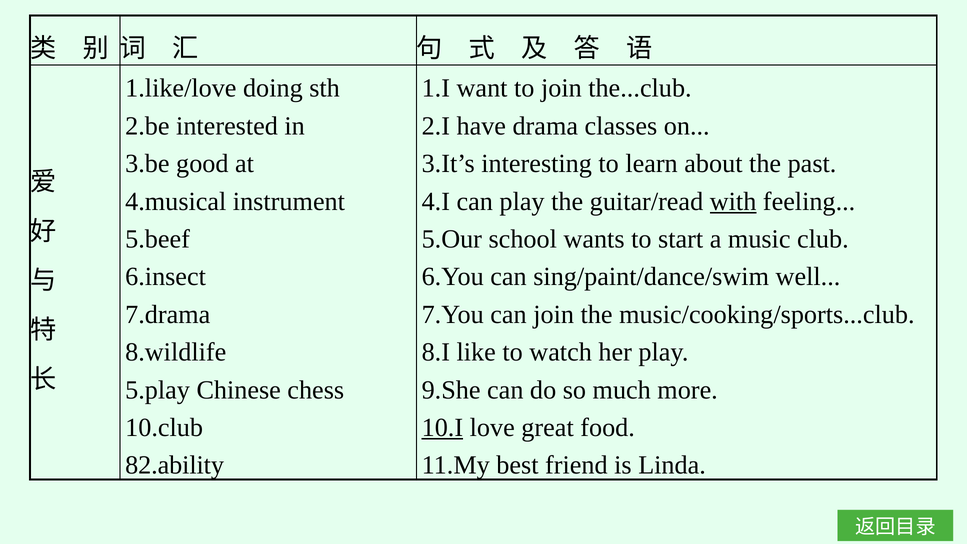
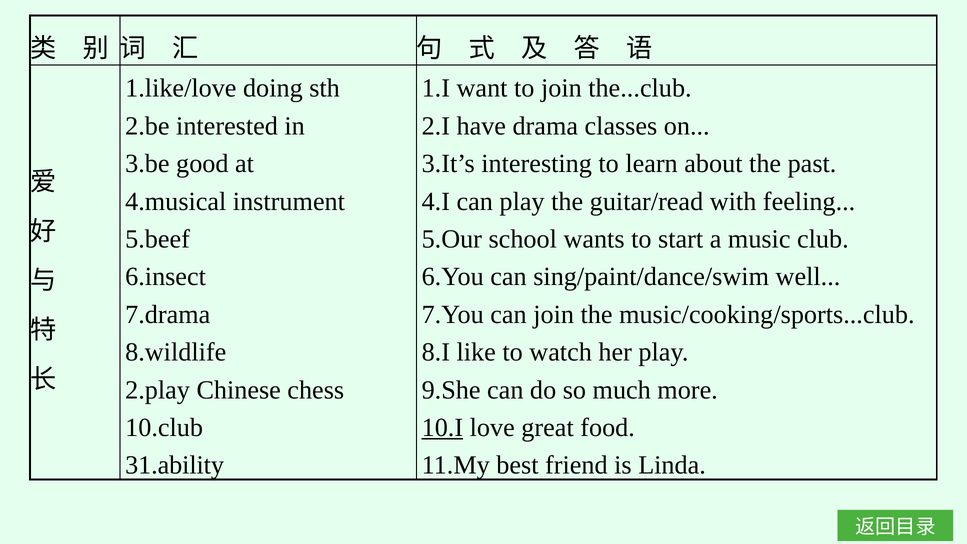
with underline: present -> none
5.play: 5.play -> 2.play
82.ability: 82.ability -> 31.ability
